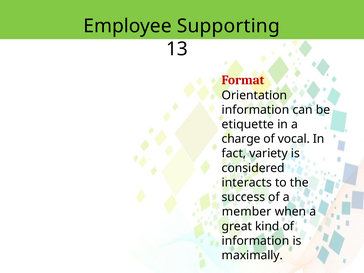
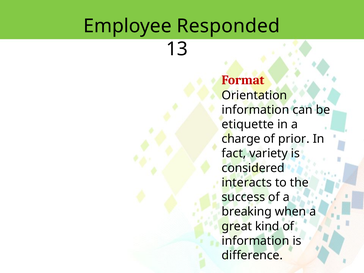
Supporting: Supporting -> Responded
vocal: vocal -> prior
member: member -> breaking
maximally: maximally -> difference
